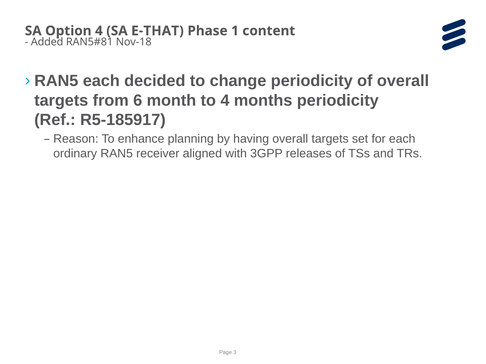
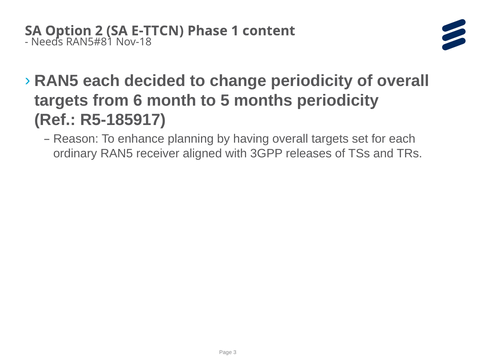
Option 4: 4 -> 2
E-THAT: E-THAT -> E-TTCN
Added: Added -> Needs
to 4: 4 -> 5
